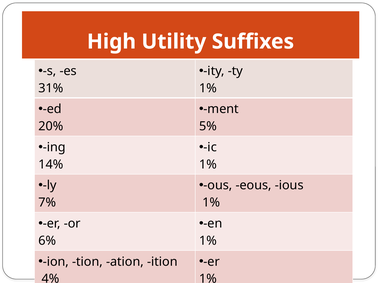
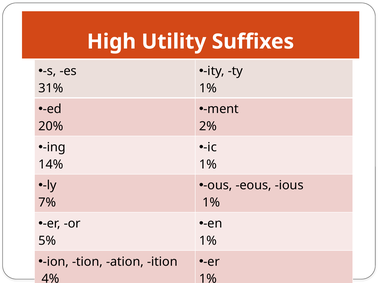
5% at (208, 126): 5% -> 2%
6%: 6% -> 5%
